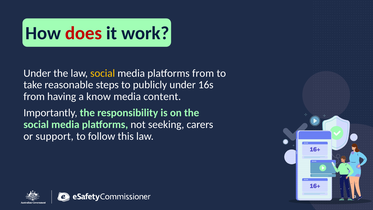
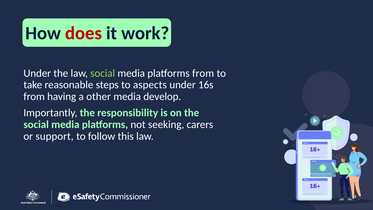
social at (103, 73) colour: yellow -> light green
publicly: publicly -> aspects
know: know -> other
content: content -> develop
